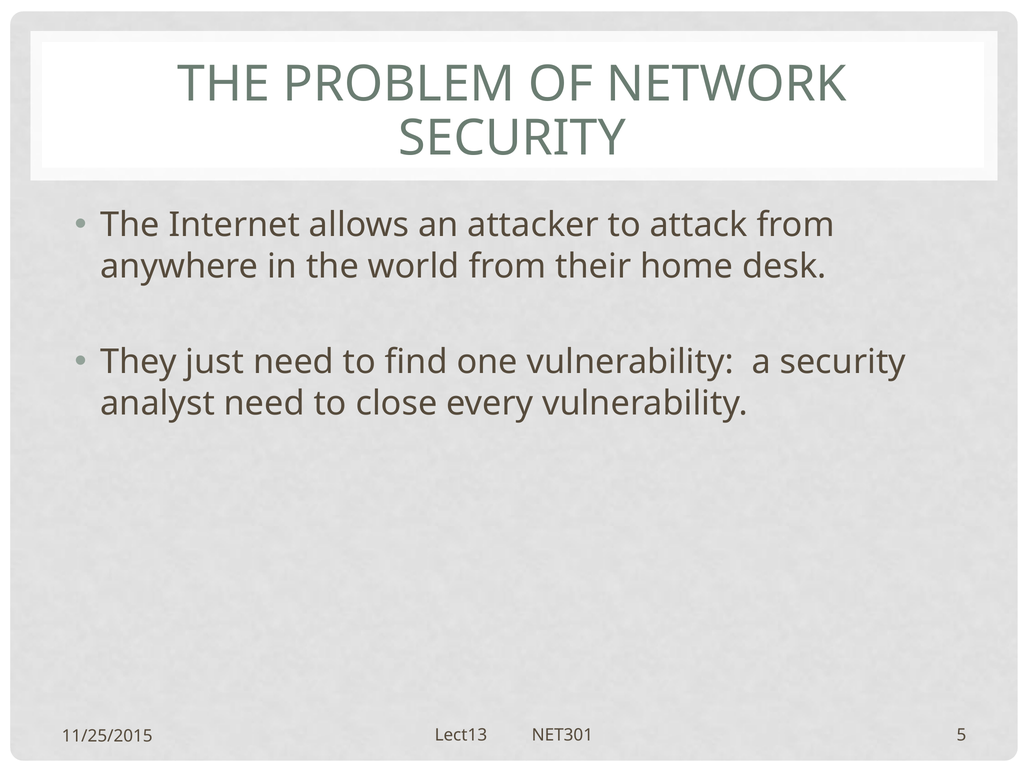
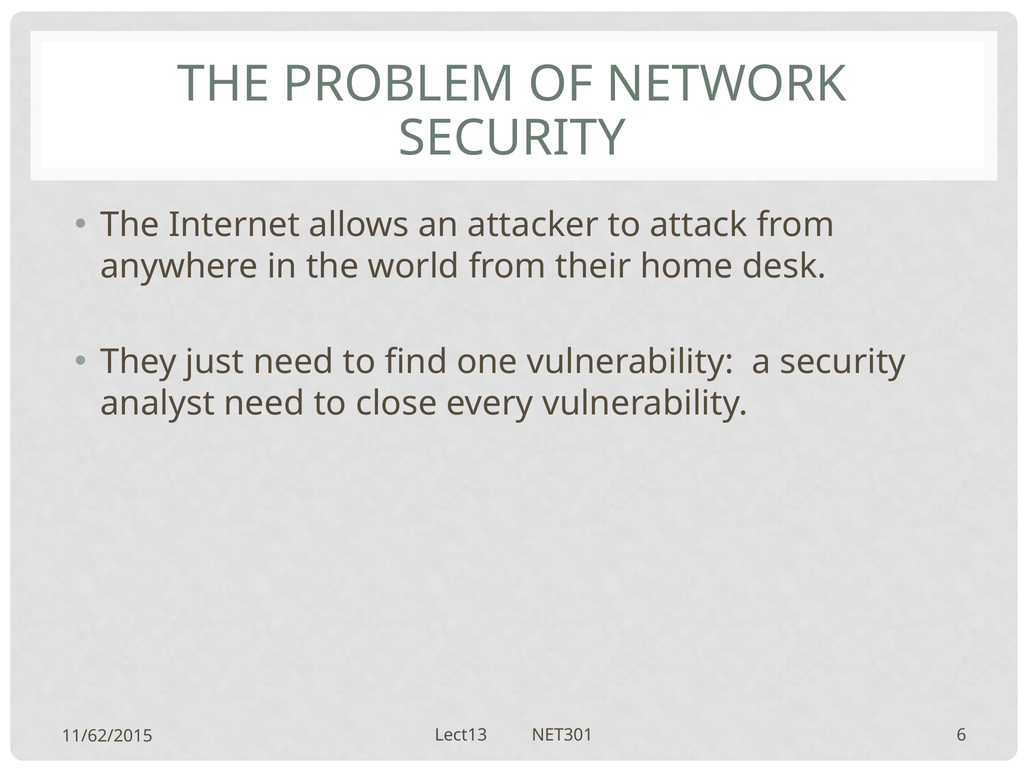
5: 5 -> 6
11/25/2015: 11/25/2015 -> 11/62/2015
